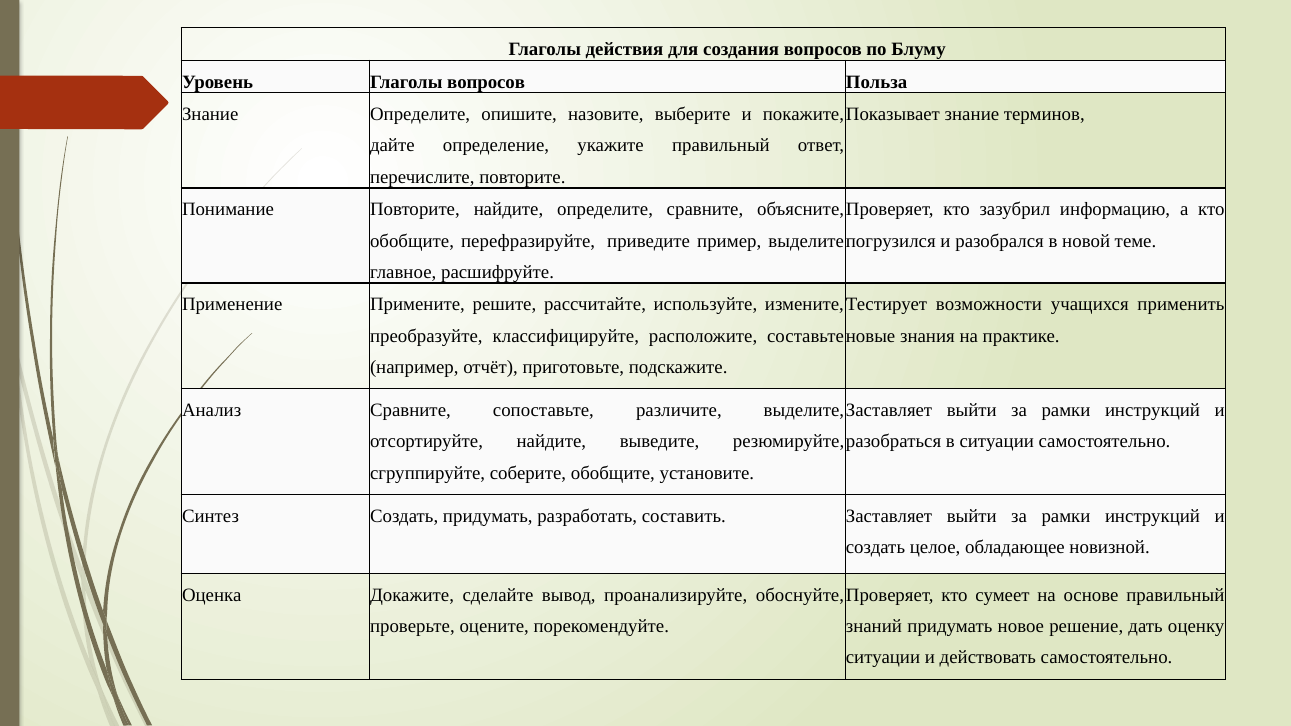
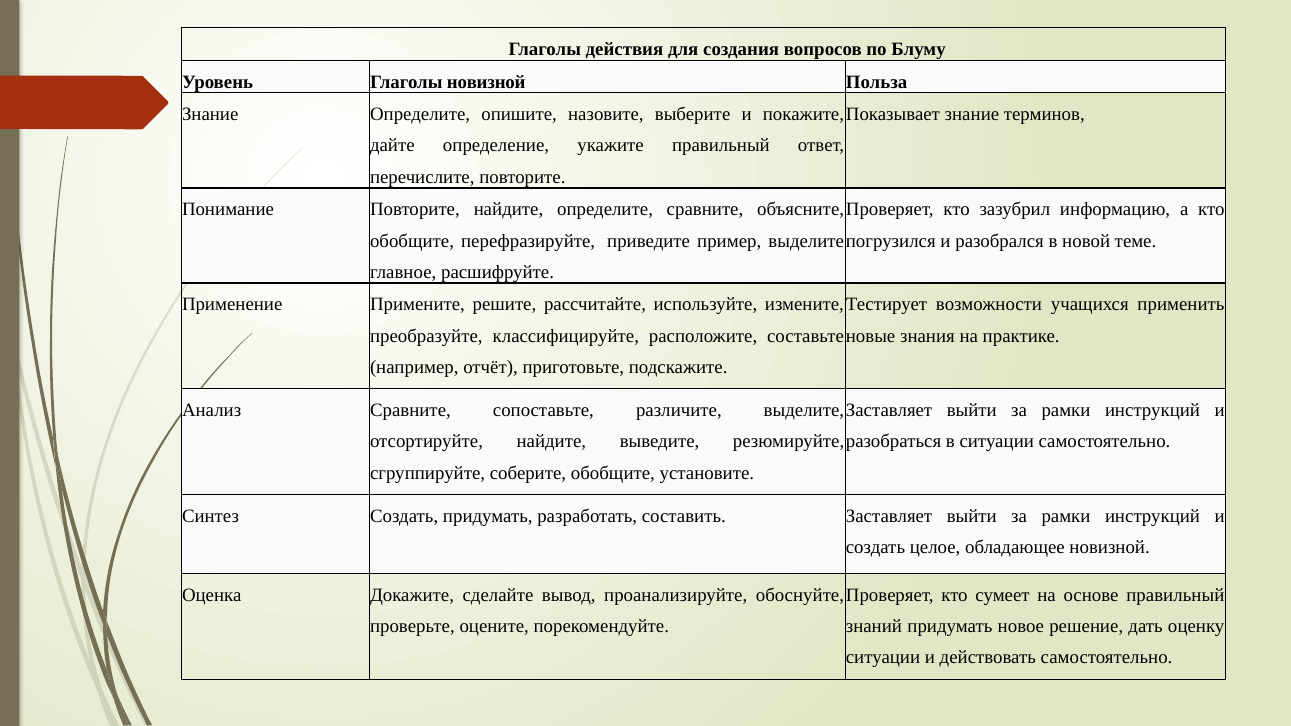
Глаголы вопросов: вопросов -> новизной
